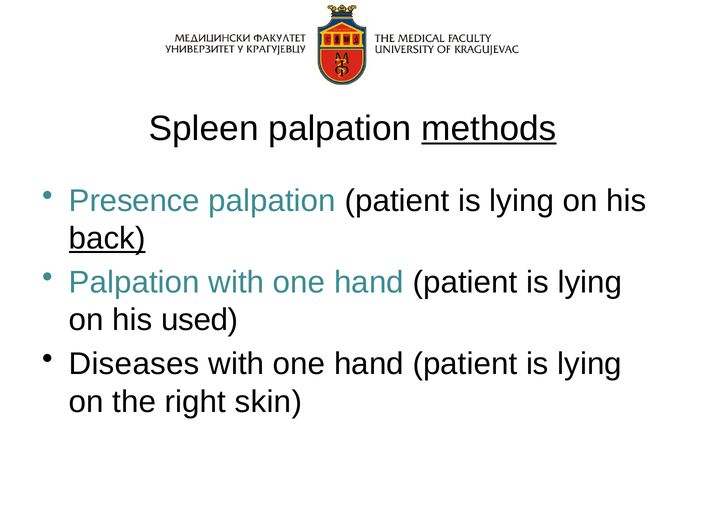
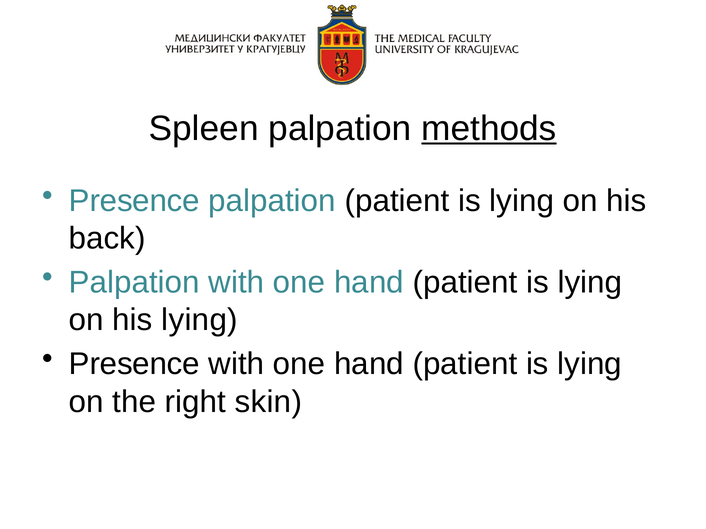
back underline: present -> none
his used: used -> lying
Diseases at (134, 364): Diseases -> Presence
